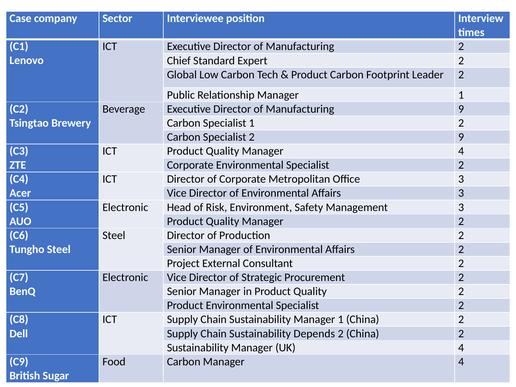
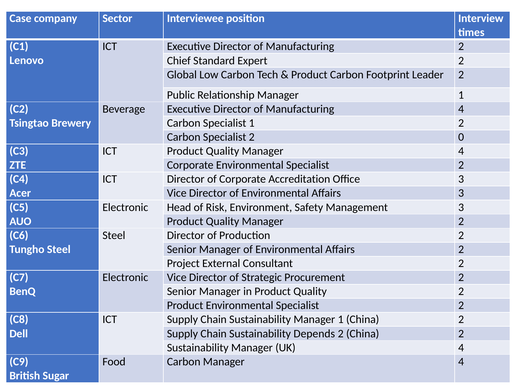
Manufacturing 9: 9 -> 4
2 9: 9 -> 0
Metropolitan: Metropolitan -> Accreditation
